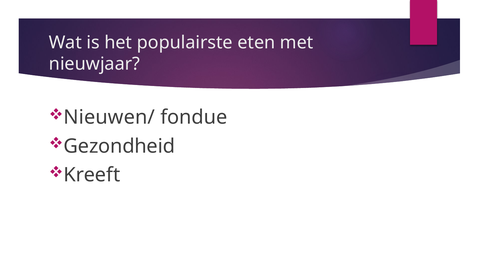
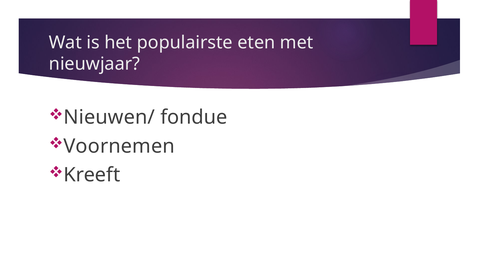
Gezondheid: Gezondheid -> Voornemen
